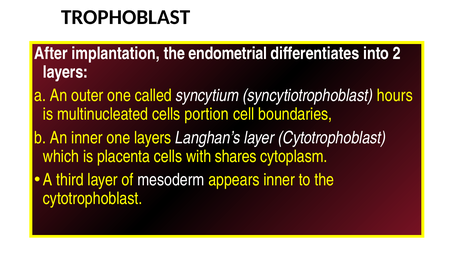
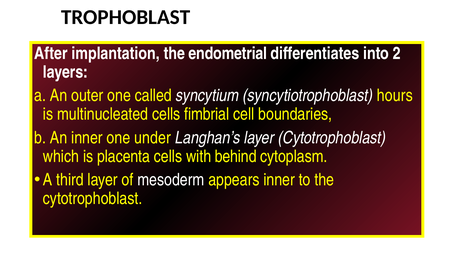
portion: portion -> fimbrial
one layers: layers -> under
shares: shares -> behind
